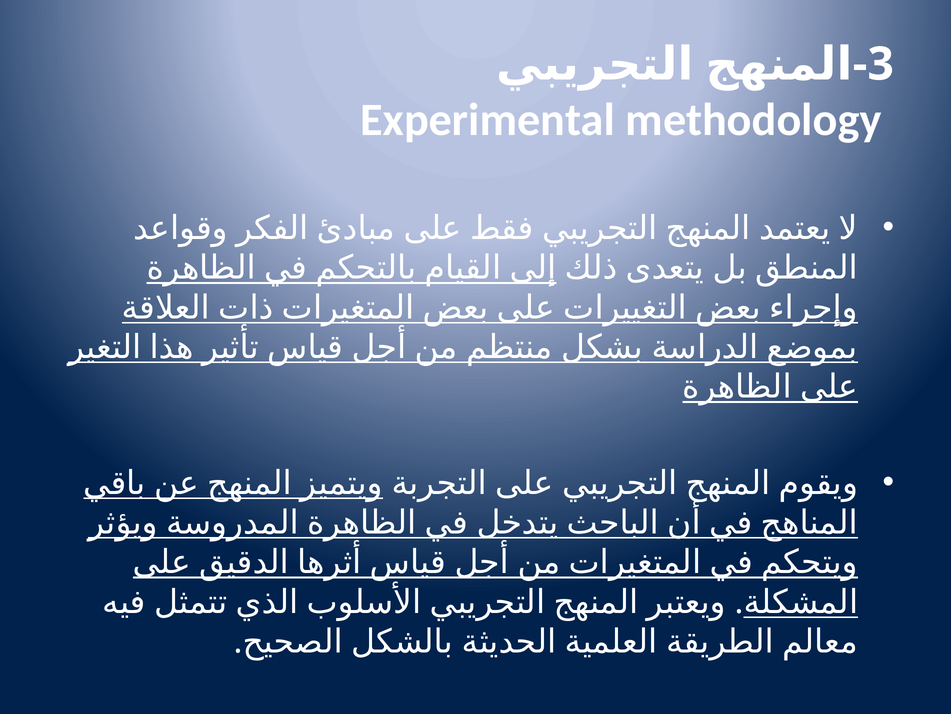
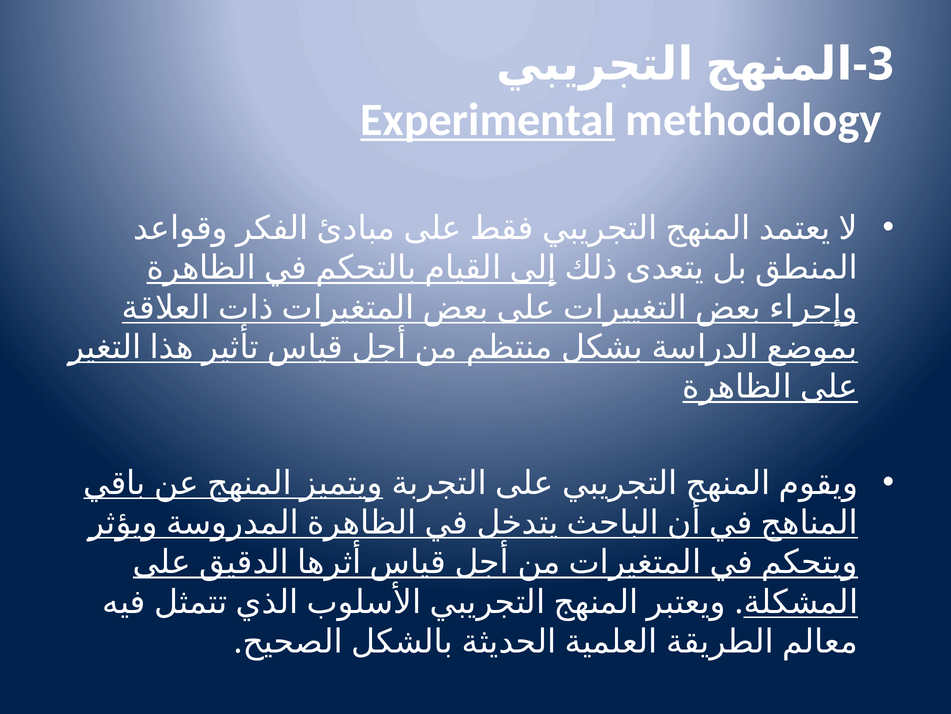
Experimental underline: none -> present
